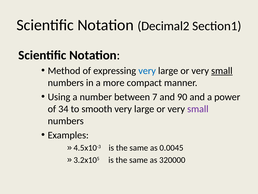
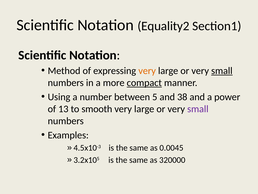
Decimal2: Decimal2 -> Equality2
very at (147, 71) colour: blue -> orange
compact underline: none -> present
7: 7 -> 5
90: 90 -> 38
34: 34 -> 13
